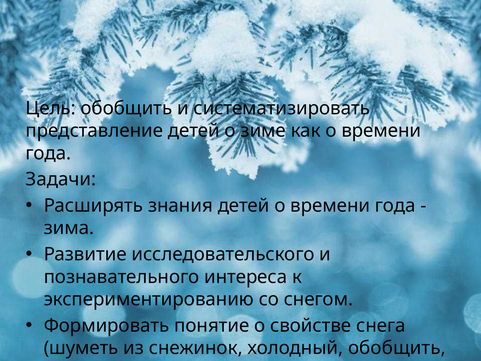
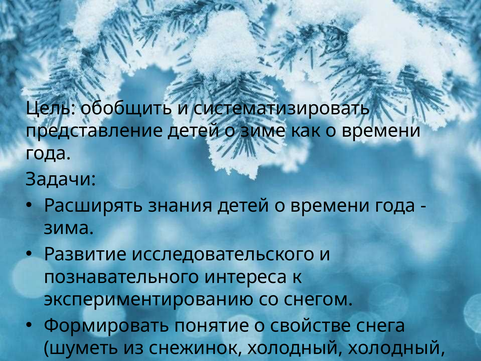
холодный обобщить: обобщить -> холодный
